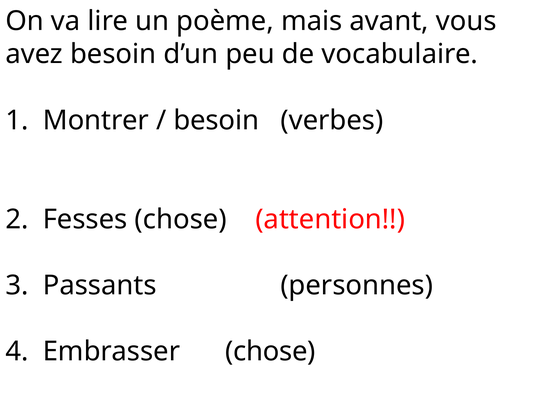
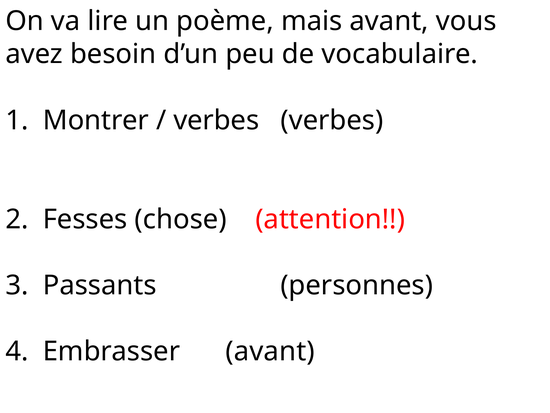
besoin at (216, 120): besoin -> verbes
Embrasser chose: chose -> avant
